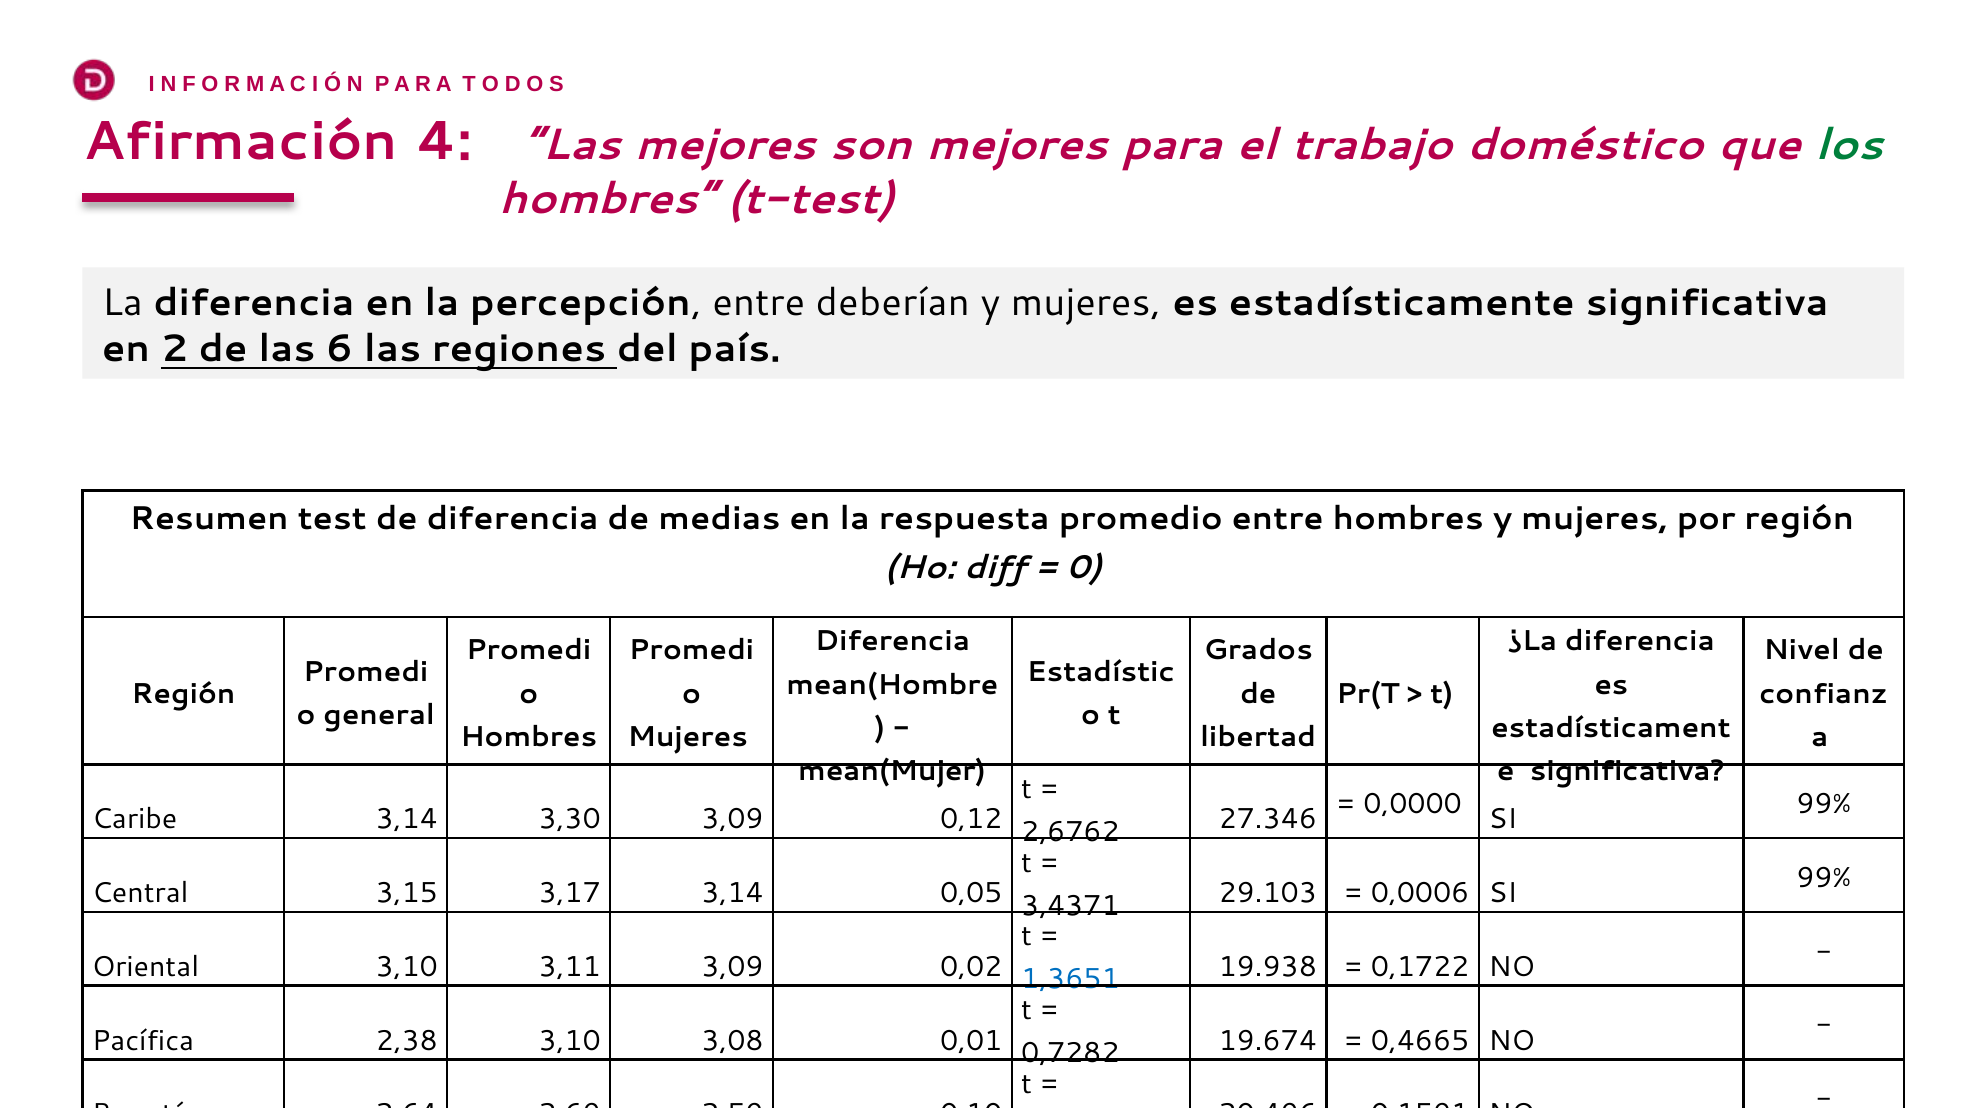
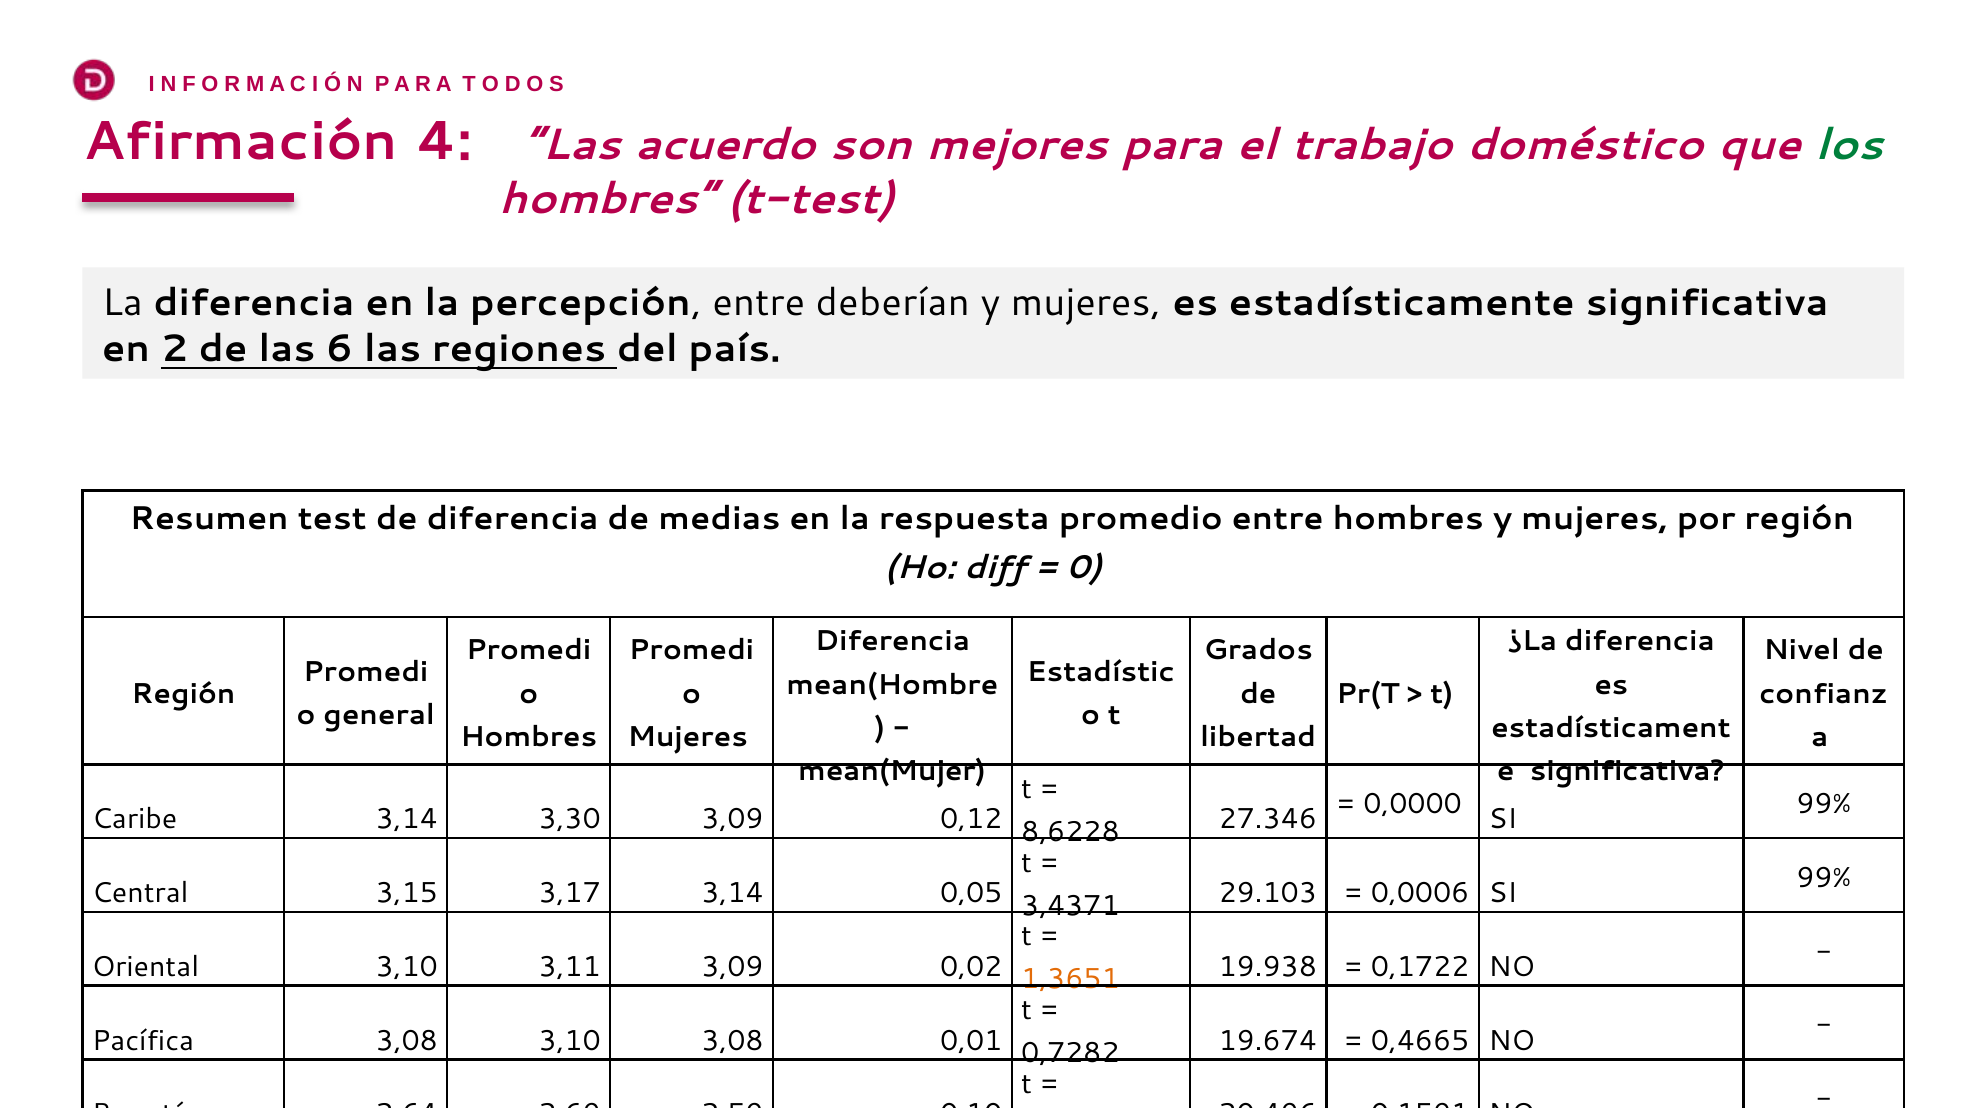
Las mejores: mejores -> acuerdo
2,6762: 2,6762 -> 8,6228
1,3651 colour: blue -> orange
Pacífica 2,38: 2,38 -> 3,08
